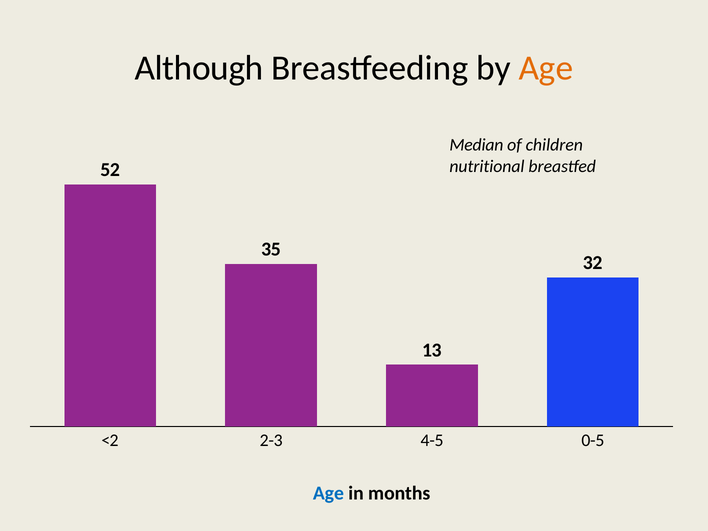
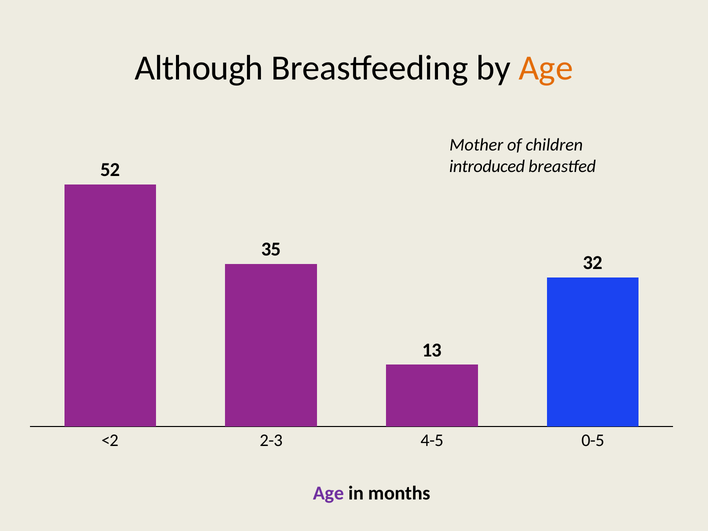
Median: Median -> Mother
nutritional: nutritional -> introduced
Age at (328, 493) colour: blue -> purple
